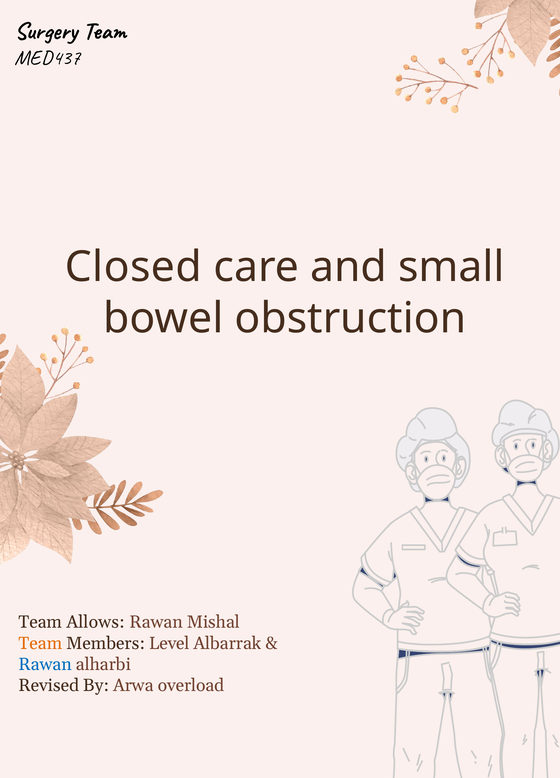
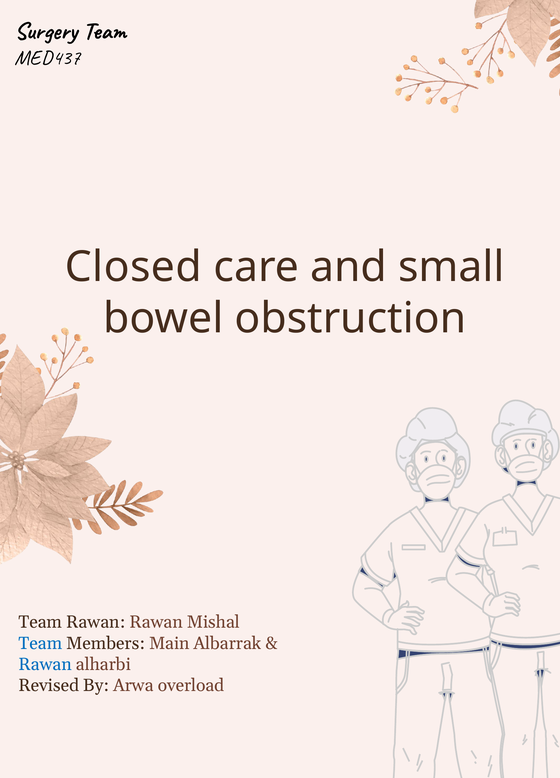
Team Allows: Allows -> Rawan
Team at (40, 643) colour: orange -> blue
Level: Level -> Main
